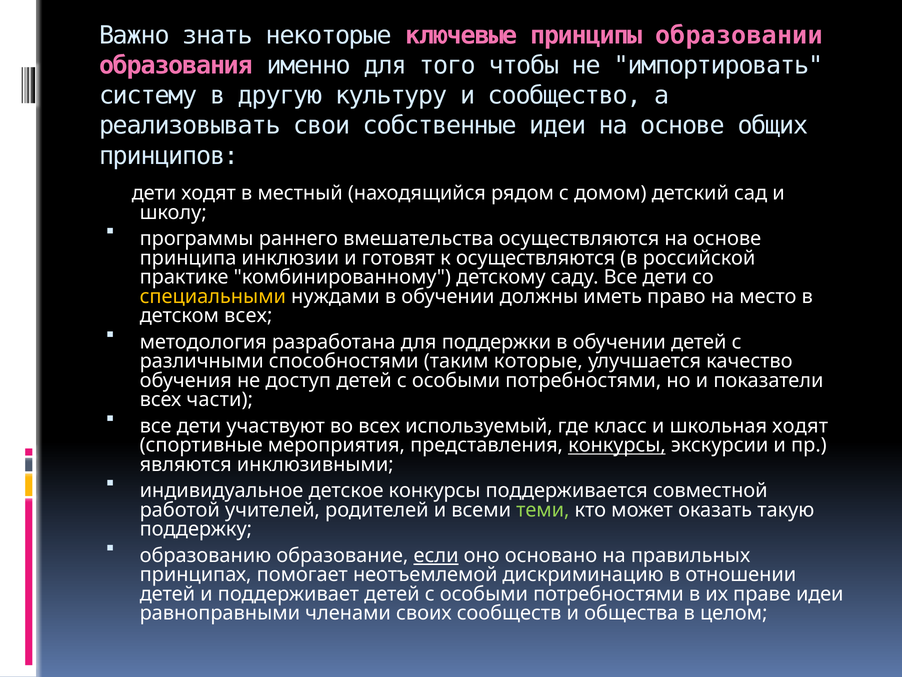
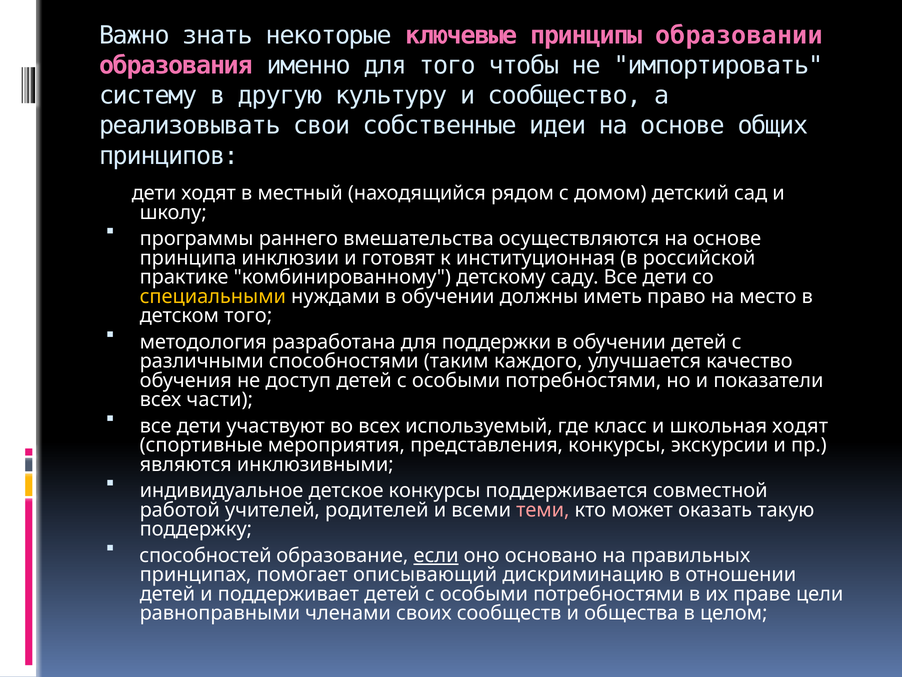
к осуществляются: осуществляются -> институционная
детском всех: всех -> того
которые: которые -> каждого
конкурсы at (617, 445) underline: present -> none
теми colour: light green -> pink
образованию: образованию -> способностей
неотъемлемой: неотъемлемой -> описывающий
праве идеи: идеи -> цели
